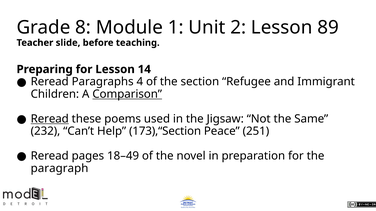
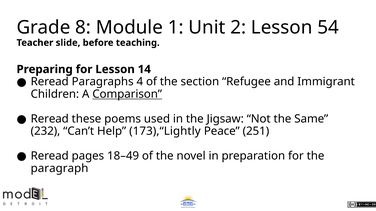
89: 89 -> 54
Reread at (50, 119) underline: present -> none
173),“Section: 173),“Section -> 173),“Lightly
